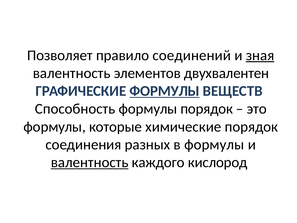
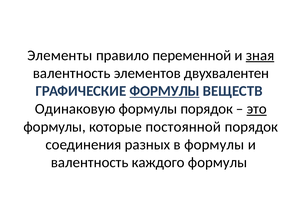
Позволяет: Позволяет -> Элементы
соединений: соединений -> переменной
Способность: Способность -> Одинаковую
это underline: none -> present
химические: химические -> постоянной
валентность at (90, 162) underline: present -> none
каждого кислород: кислород -> формулы
